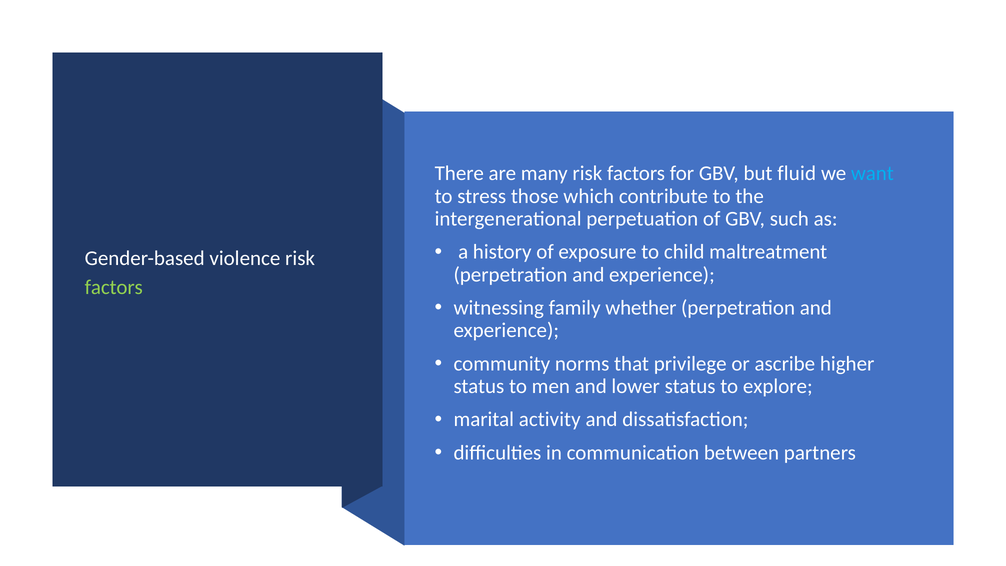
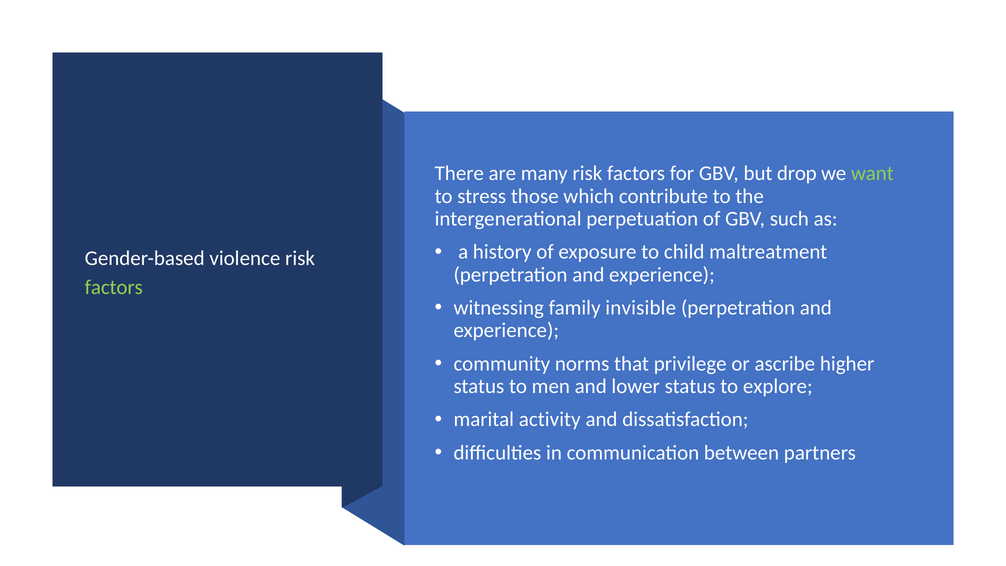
fluid: fluid -> drop
want colour: light blue -> light green
whether: whether -> invisible
